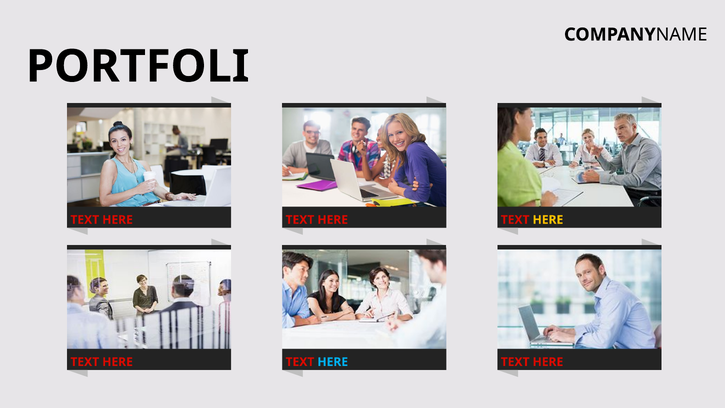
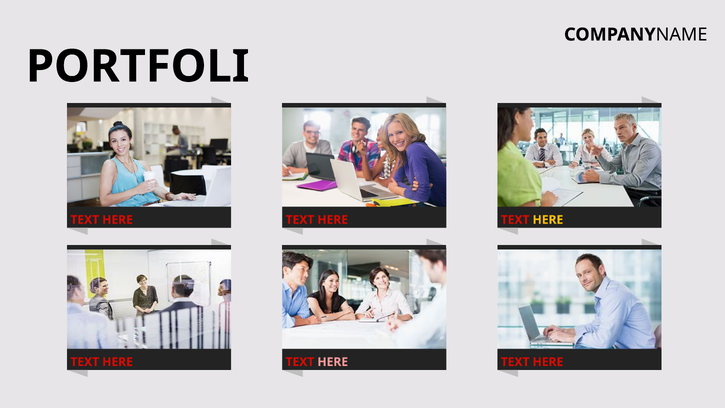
HERE at (333, 362) colour: light blue -> pink
